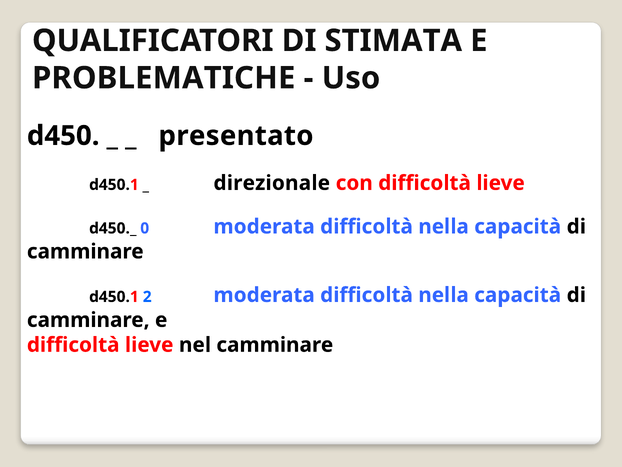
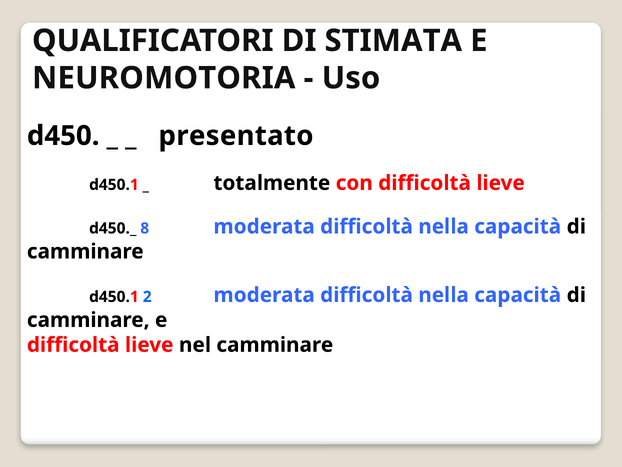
PROBLEMATICHE: PROBLEMATICHE -> NEUROMOTORIA
direzionale: direzionale -> totalmente
0: 0 -> 8
